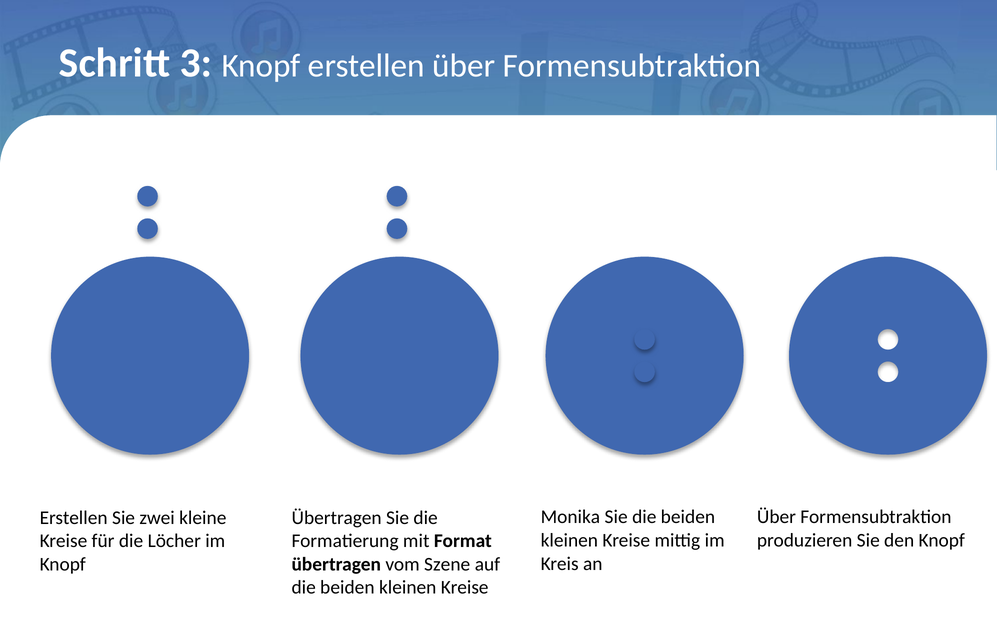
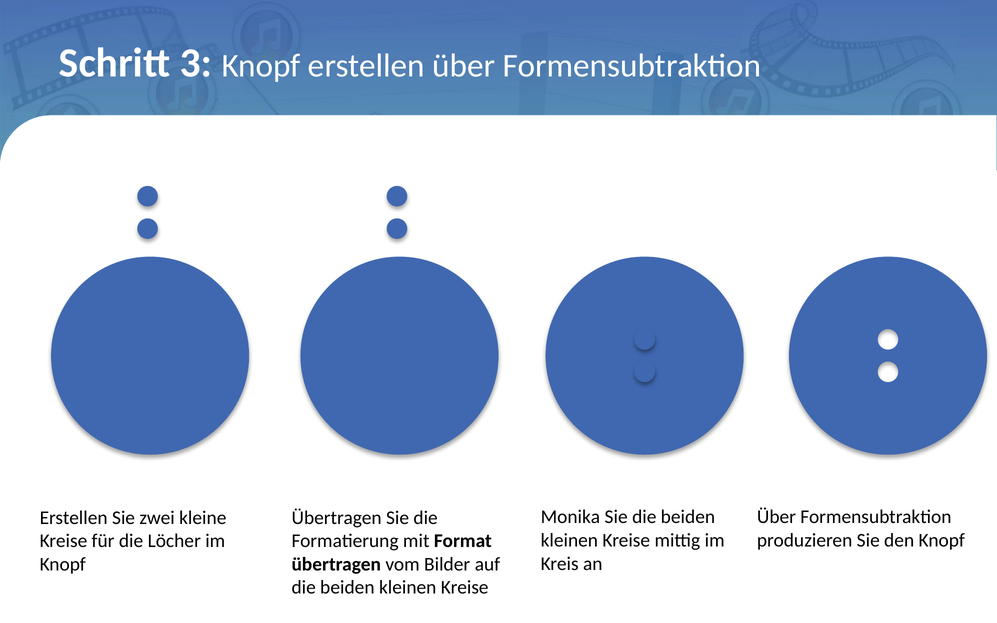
Szene: Szene -> Bilder
